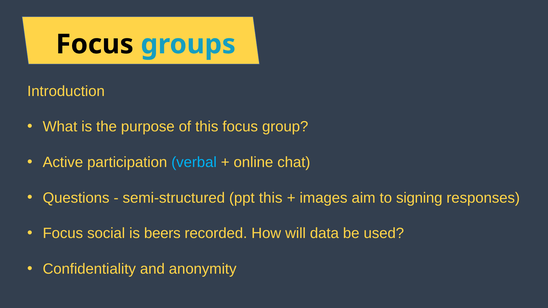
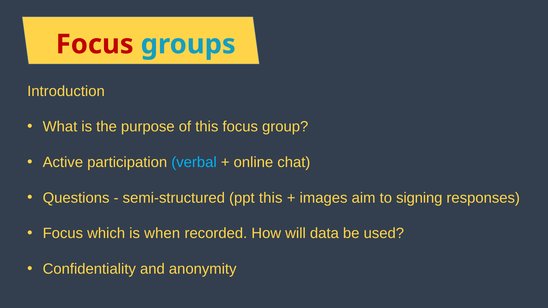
Focus at (95, 44) colour: black -> red
social: social -> which
beers: beers -> when
